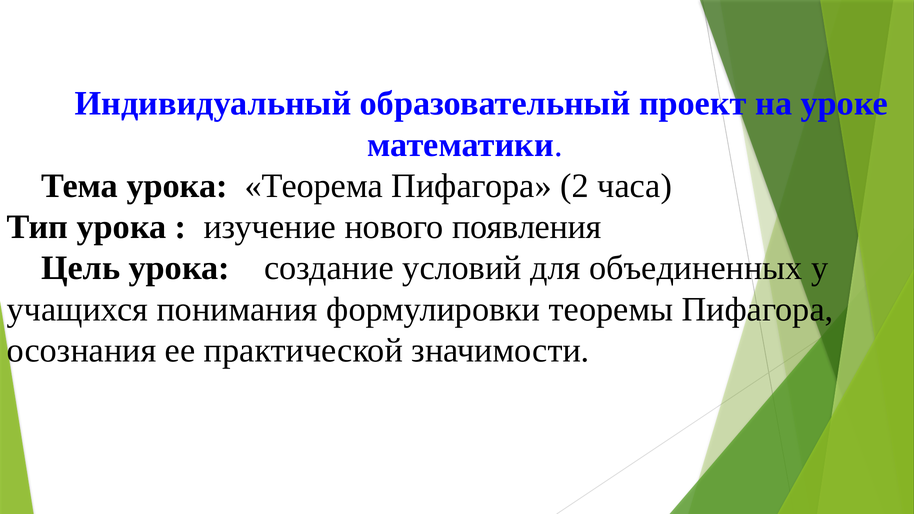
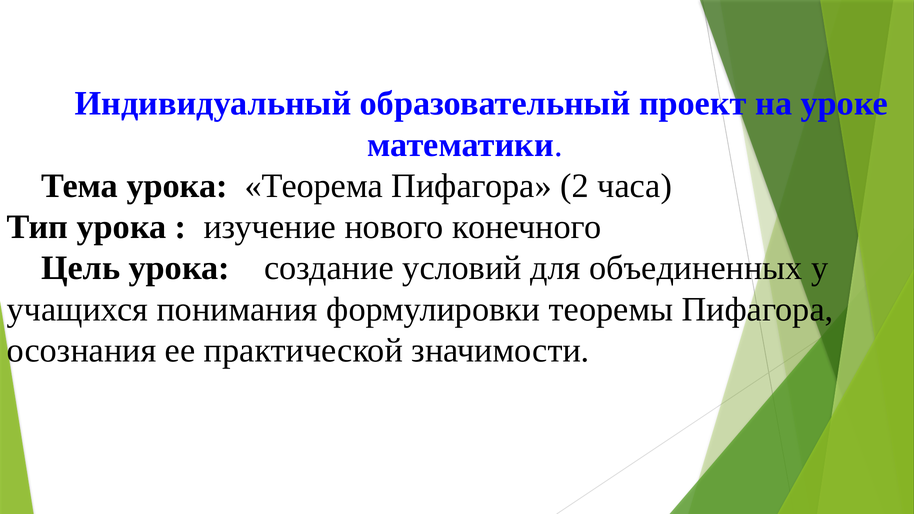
появления: появления -> конечного
